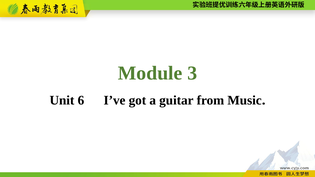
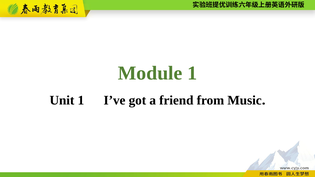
Module 3: 3 -> 1
Unit 6: 6 -> 1
guitar: guitar -> friend
